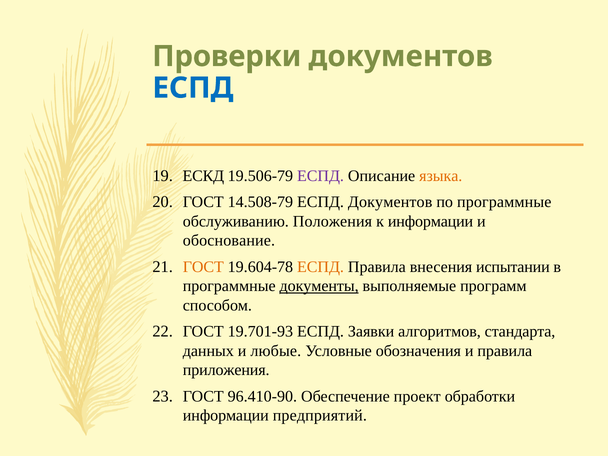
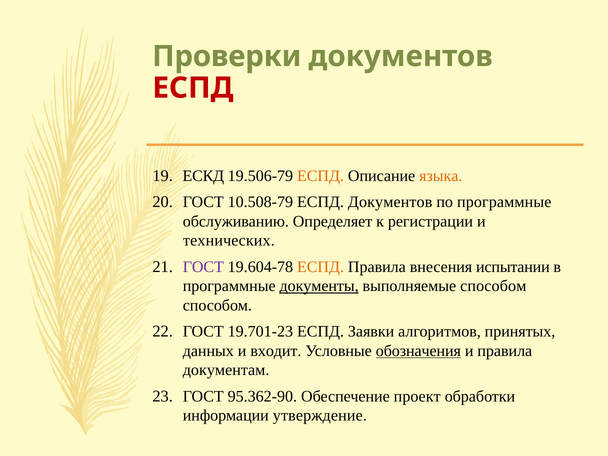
ЕСПД at (193, 88) colour: blue -> red
ЕСПД at (321, 176) colour: purple -> orange
14.508-79: 14.508-79 -> 10.508-79
Положения: Положения -> Определяет
к информации: информации -> регистрации
обоснование: обоснование -> технических
ГОСТ at (203, 267) colour: orange -> purple
выполняемые программ: программ -> способом
19.701-93: 19.701-93 -> 19.701-23
стандарта: стандарта -> принятых
любые: любые -> входит
обозначения underline: none -> present
приложения: приложения -> документам
96.410-90: 96.410-90 -> 95.362-90
предприятий: предприятий -> утверждение
